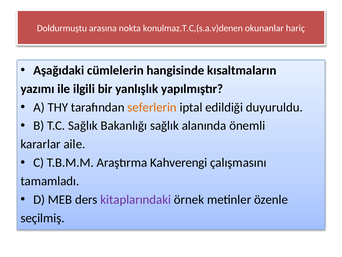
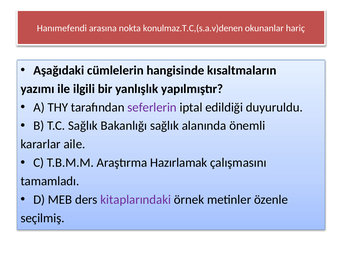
Doldurmuştu: Doldurmuştu -> Hanımefendi
seferlerin colour: orange -> purple
Kahverengi: Kahverengi -> Hazırlamak
